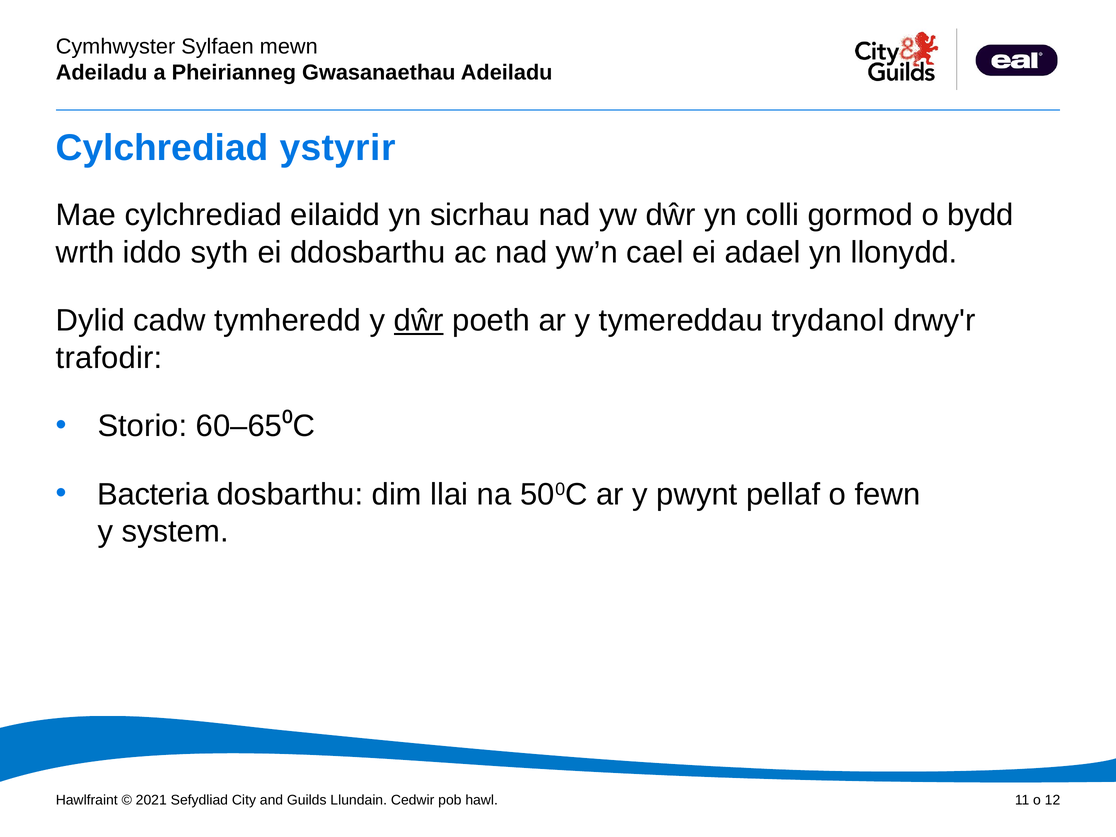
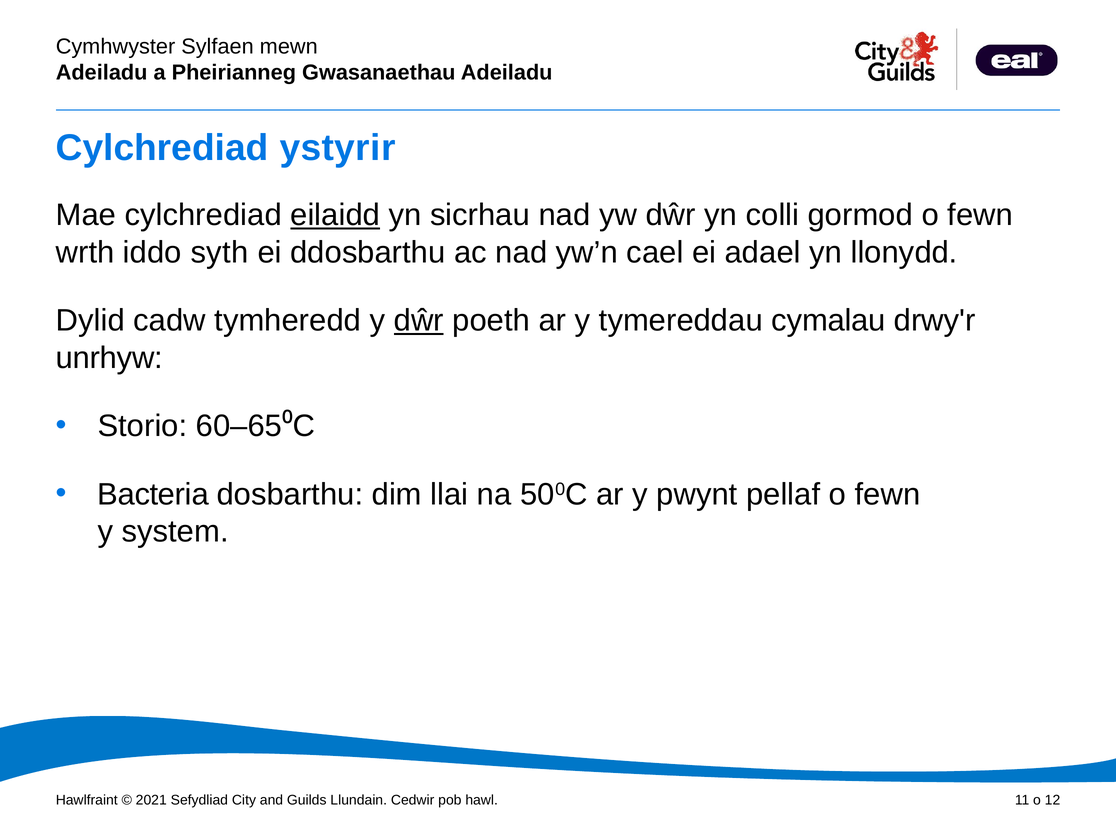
eilaidd underline: none -> present
gormod o bydd: bydd -> fewn
trydanol: trydanol -> cymalau
trafodir: trafodir -> unrhyw
